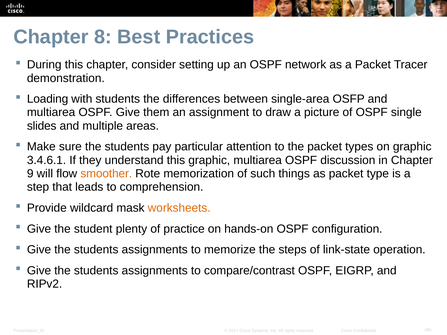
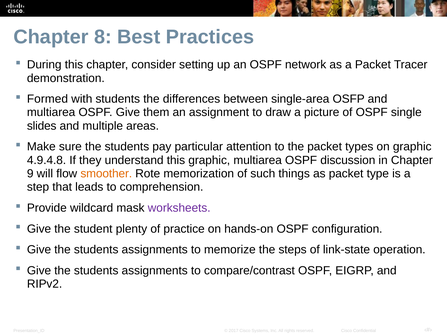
Loading: Loading -> Formed
3.4.6.1: 3.4.6.1 -> 4.9.4.8
worksheets colour: orange -> purple
